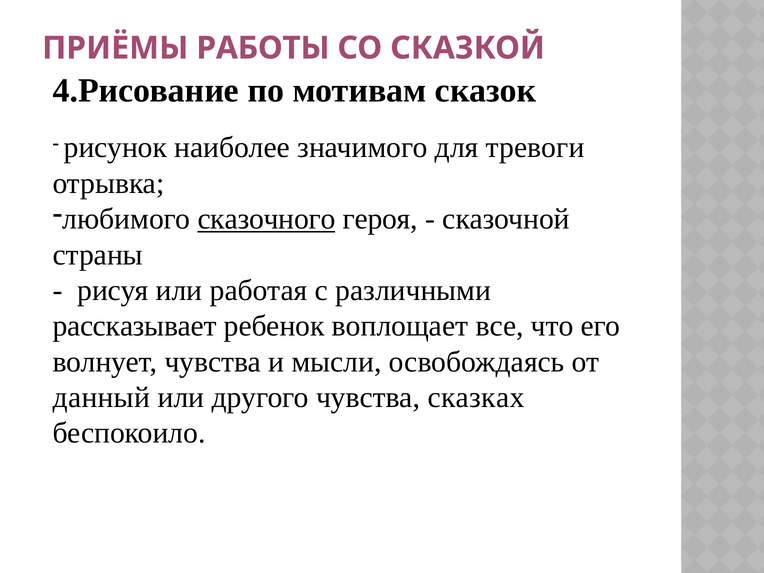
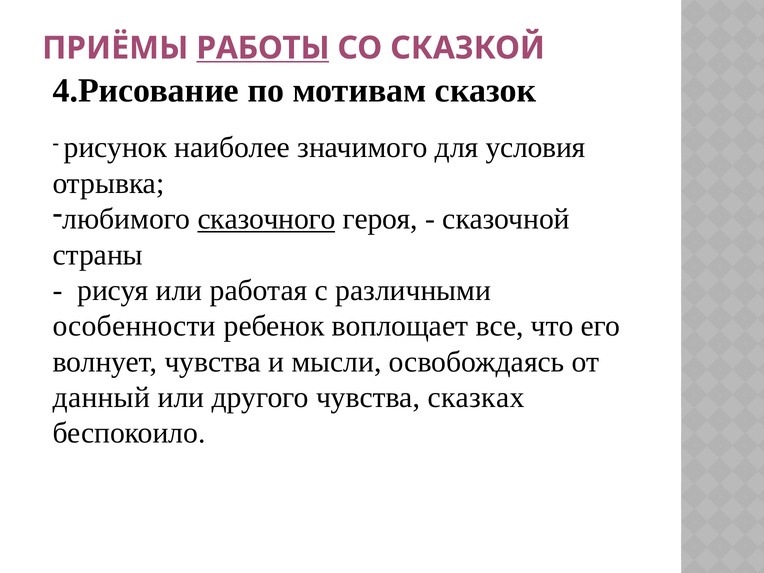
РАБОТЫ underline: none -> present
тревоги: тревоги -> условия
рассказывает: рассказывает -> особенности
